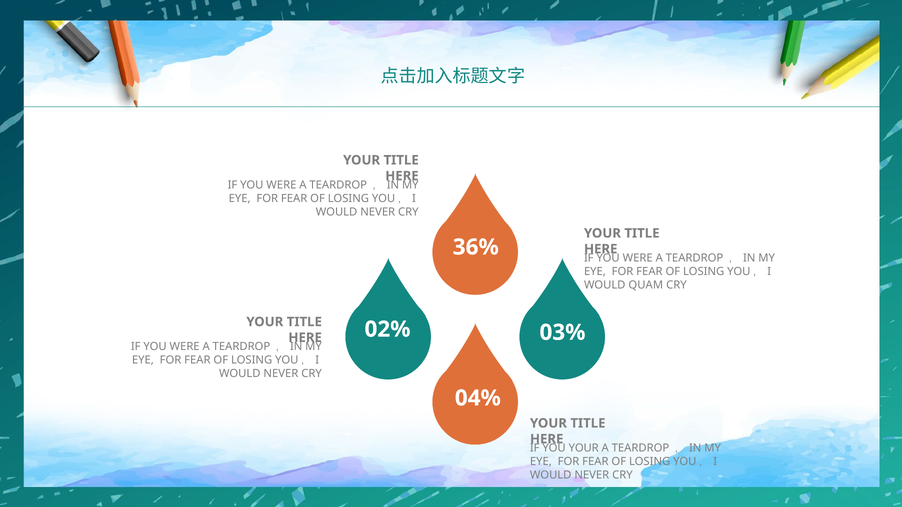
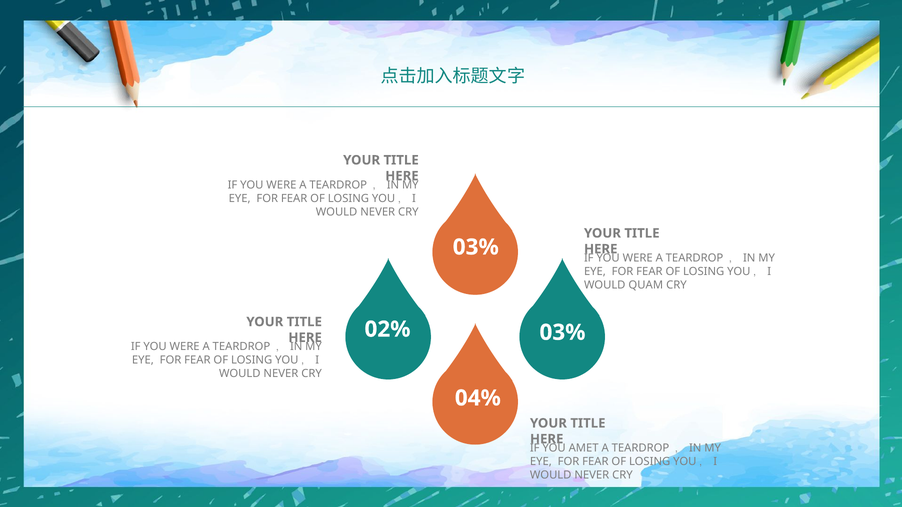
36% at (476, 247): 36% -> 03%
YOUR at (584, 448): YOUR -> AMET
